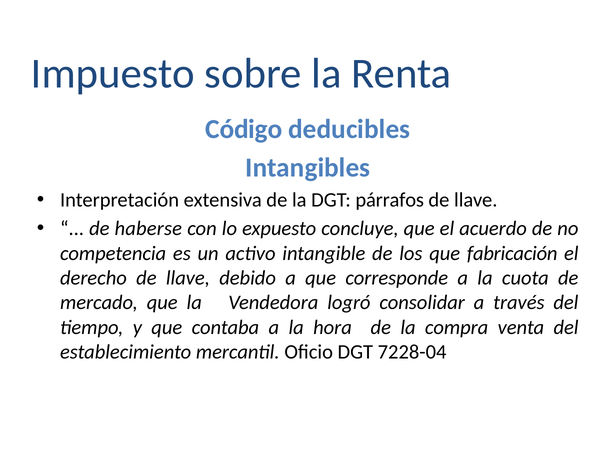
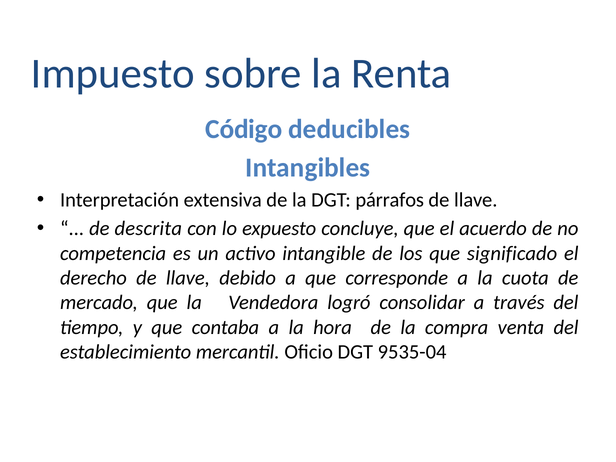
haberse: haberse -> descrita
fabricación: fabricación -> significado
7228-04: 7228-04 -> 9535-04
